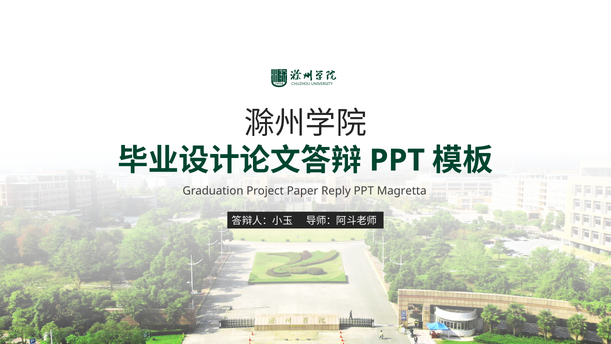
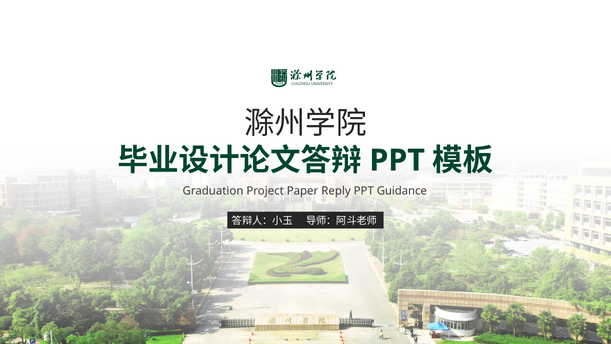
Magretta: Magretta -> Guidance
